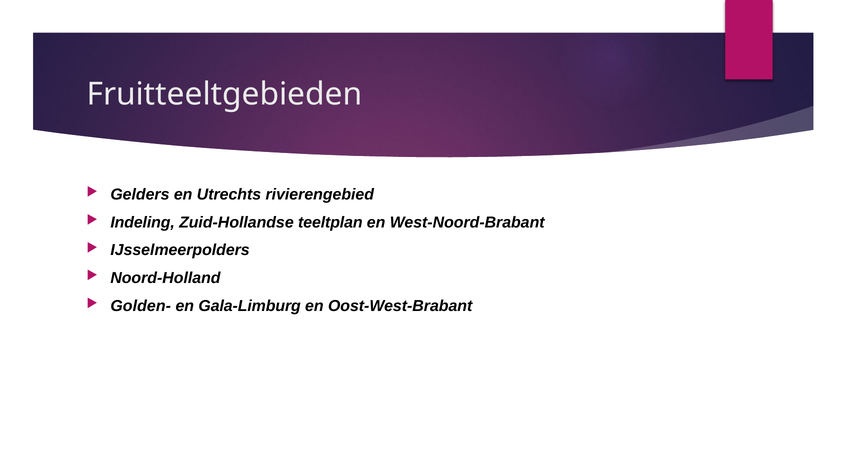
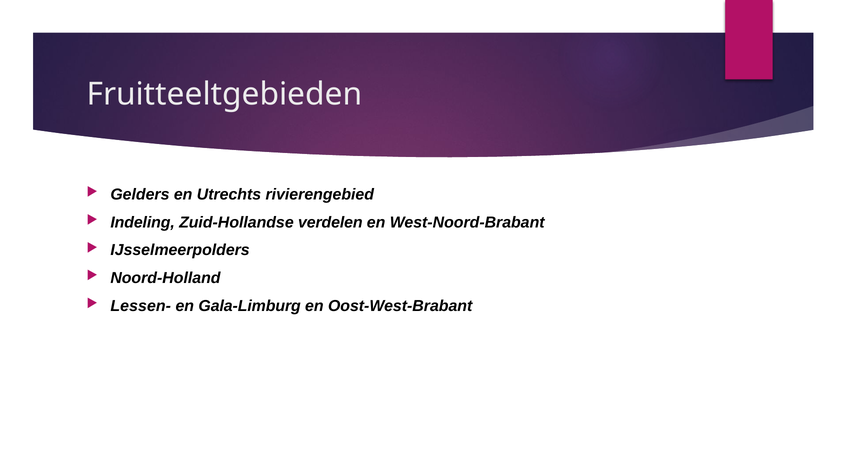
teeltplan: teeltplan -> verdelen
Golden-: Golden- -> Lessen-
